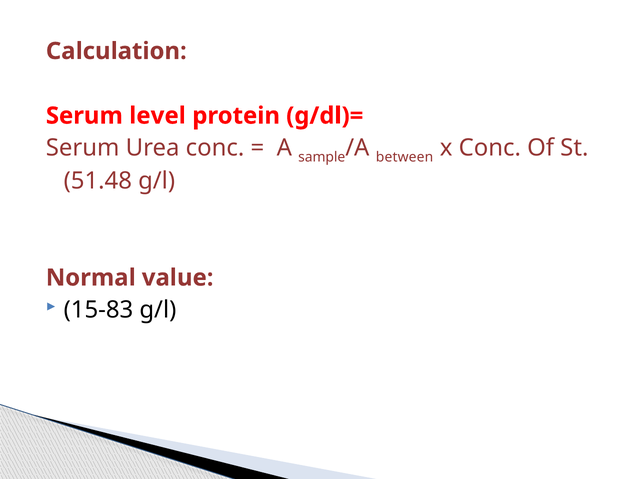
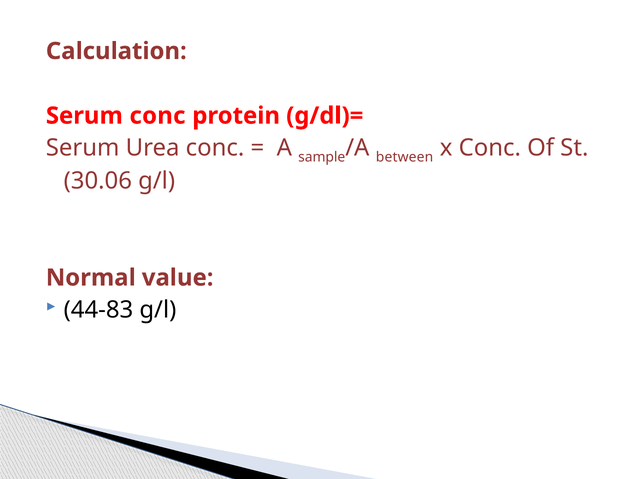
Serum level: level -> conc
51.48: 51.48 -> 30.06
15-83: 15-83 -> 44-83
